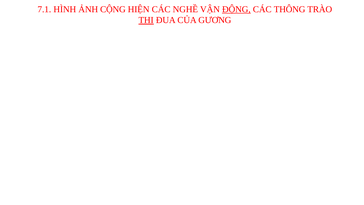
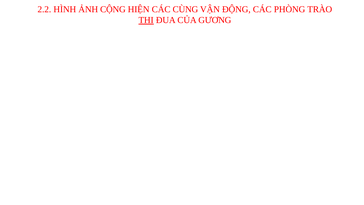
7.1: 7.1 -> 2.2
NGHỀ: NGHỀ -> CÙNG
ĐỘNG underline: present -> none
THÔNG: THÔNG -> PHÒNG
